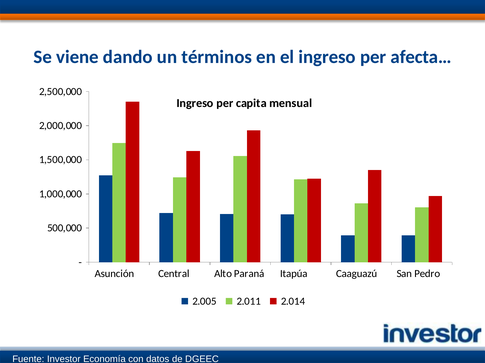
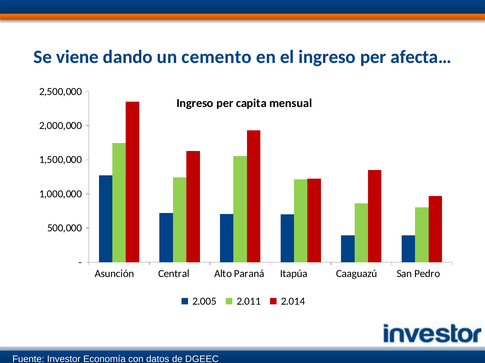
términos: términos -> cemento
